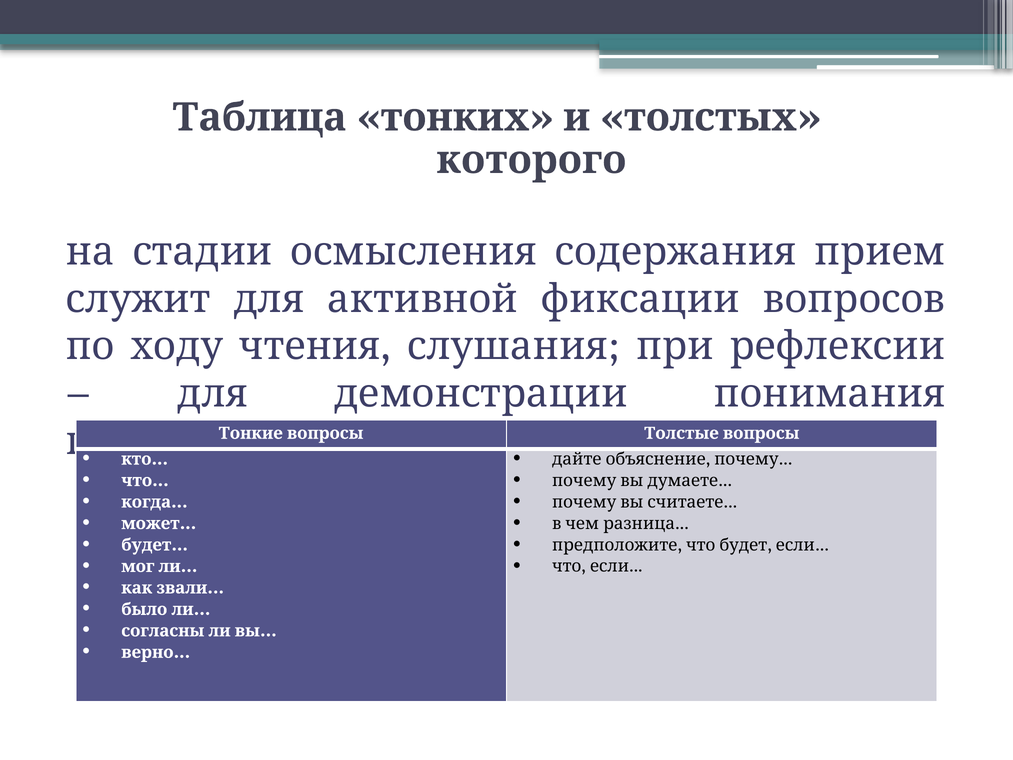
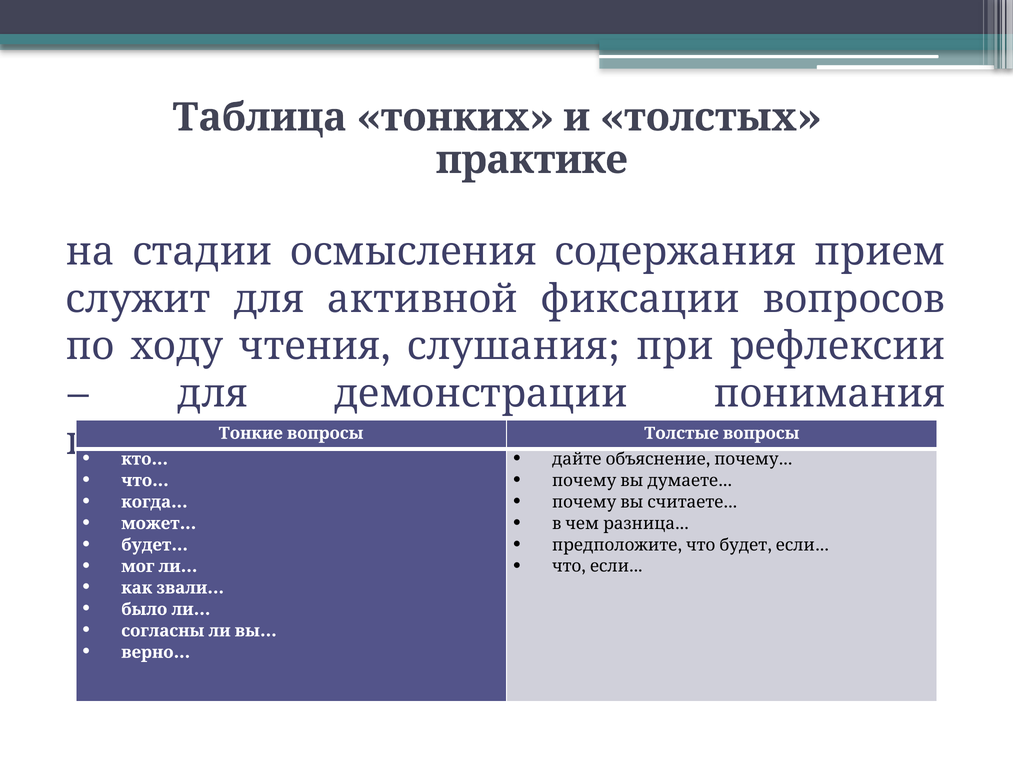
которого: которого -> практике
